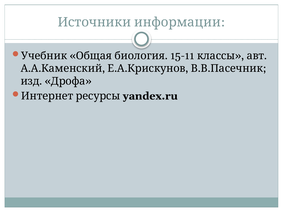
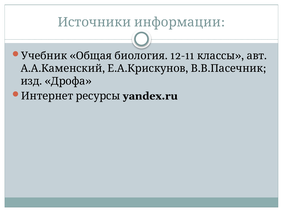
15-11: 15-11 -> 12-11
